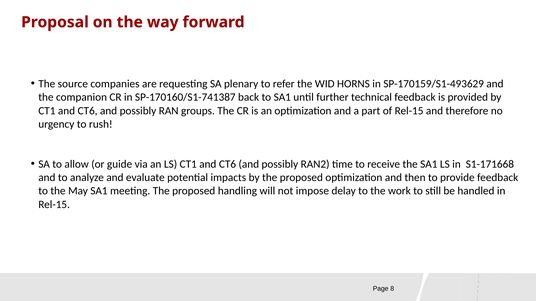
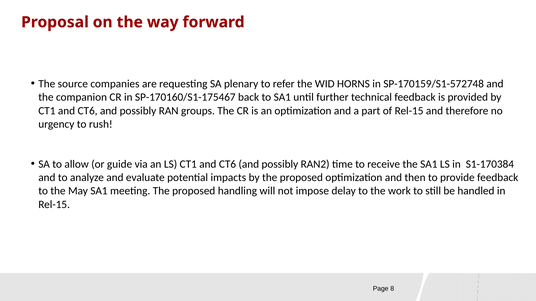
SP-170159/S1-493629: SP-170159/S1-493629 -> SP-170159/S1-572748
SP-170160/S1-741387: SP-170160/S1-741387 -> SP-170160/S1-175467
S1-171668: S1-171668 -> S1-170384
